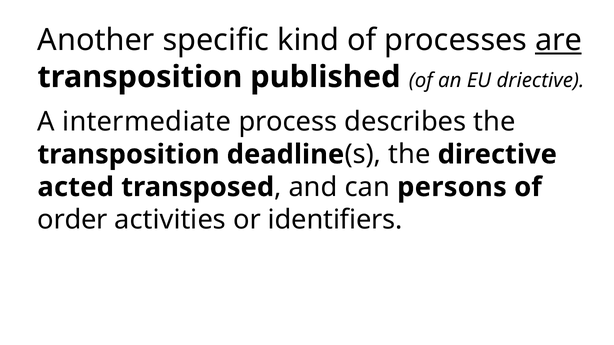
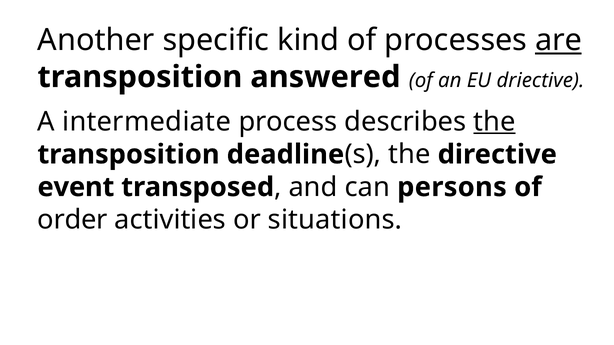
published: published -> answered
the at (494, 122) underline: none -> present
acted: acted -> event
identifiers: identifiers -> situations
